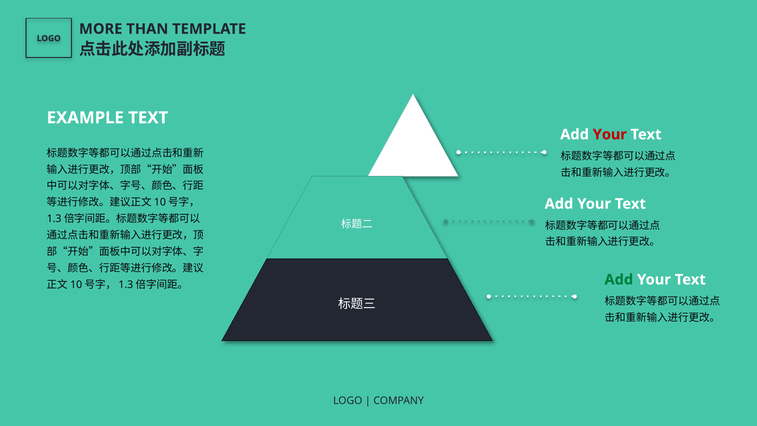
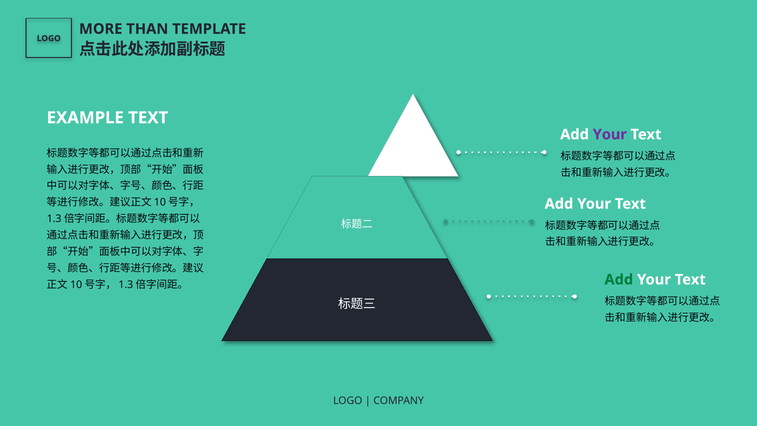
Your at (610, 134) colour: red -> purple
